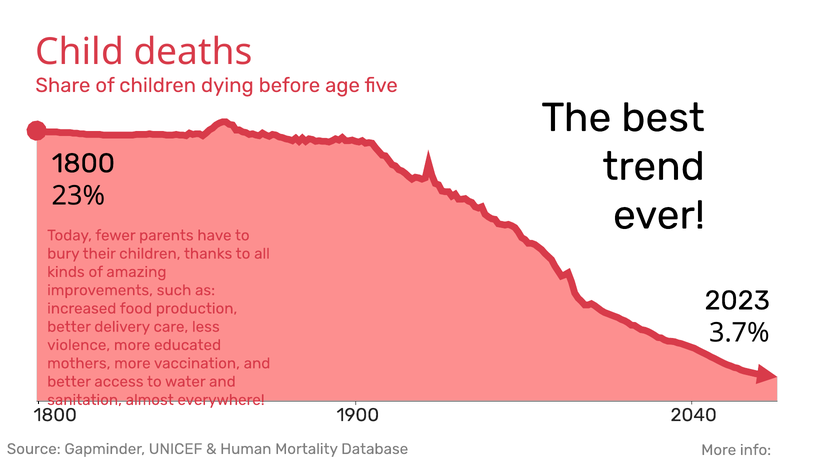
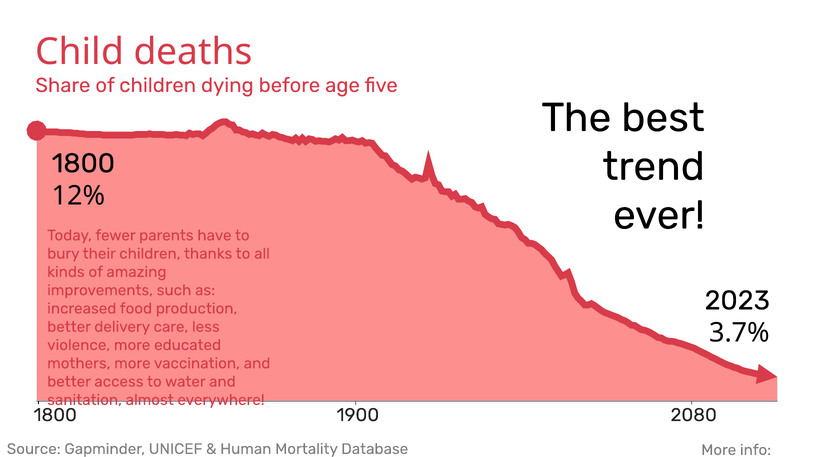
23%: 23% -> 12%
2040: 2040 -> 2080
